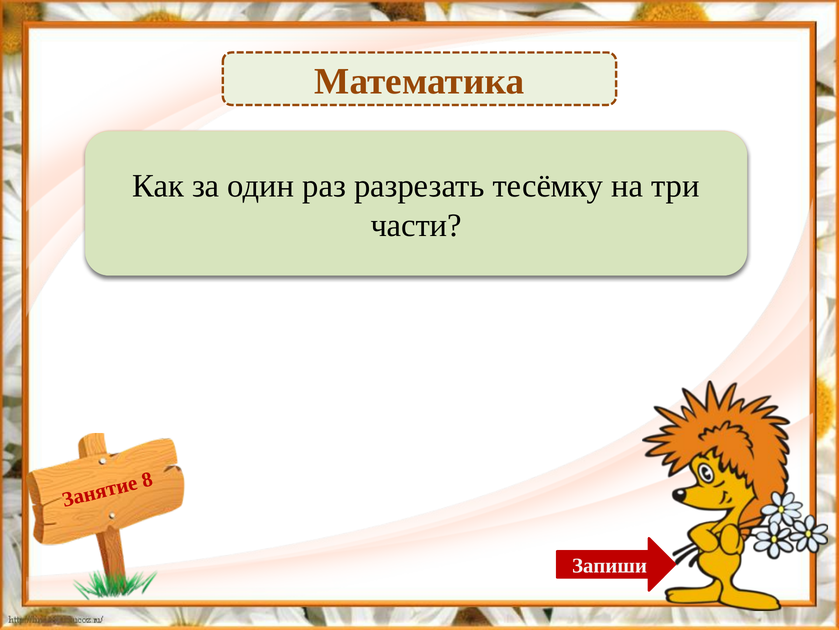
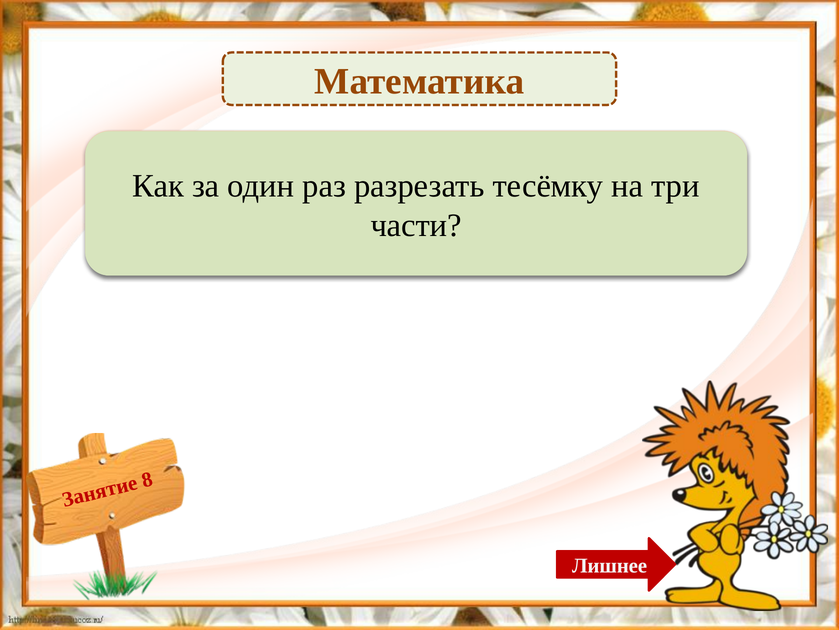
Запиши: Запиши -> Лишнее
